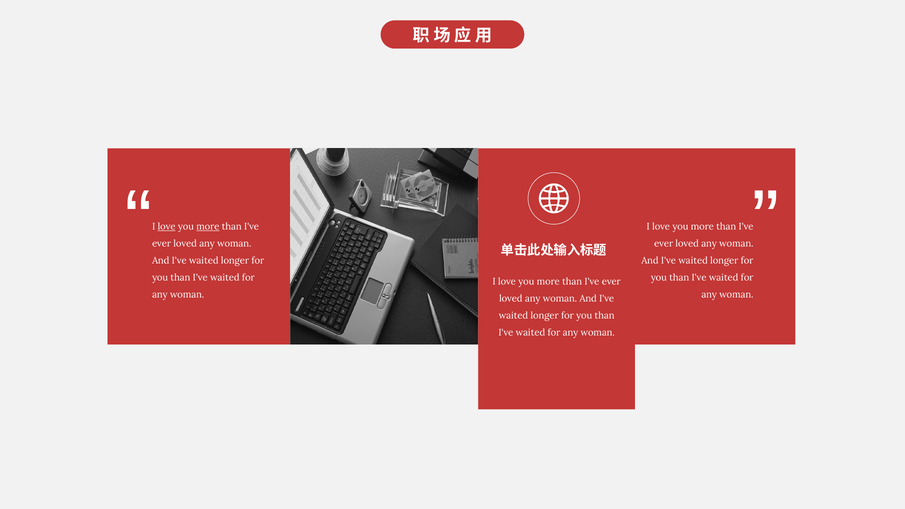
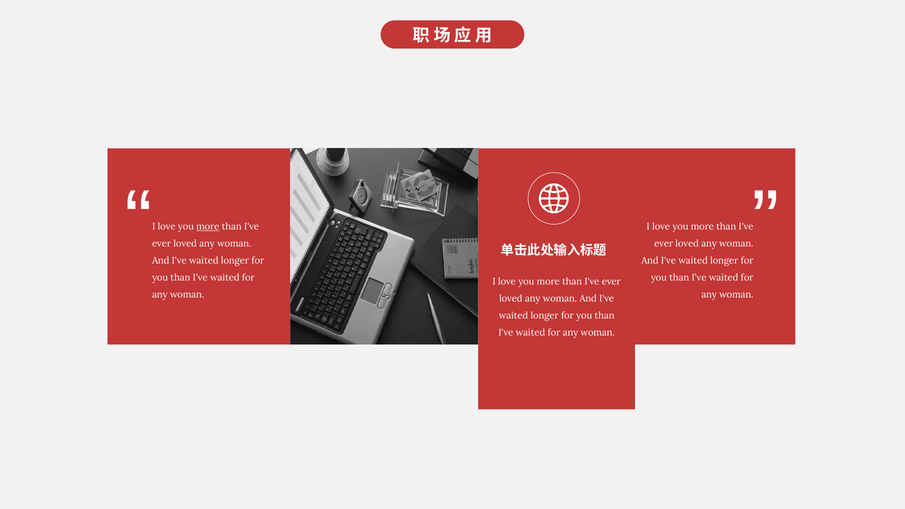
love at (167, 227) underline: present -> none
